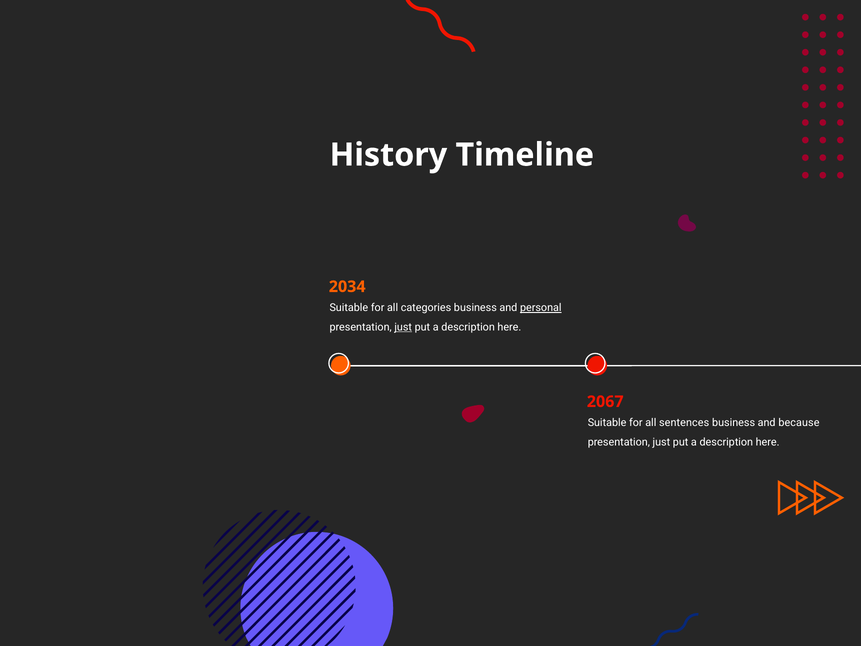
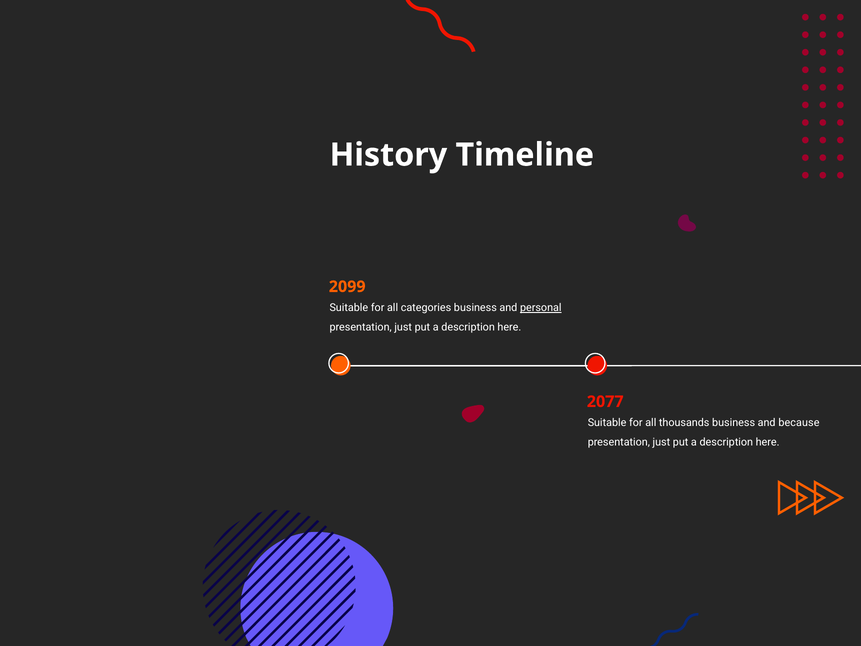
2034: 2034 -> 2099
just at (403, 327) underline: present -> none
2067: 2067 -> 2077
sentences: sentences -> thousands
